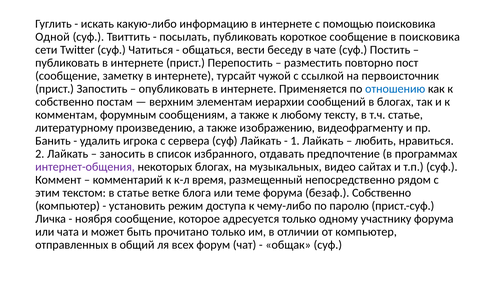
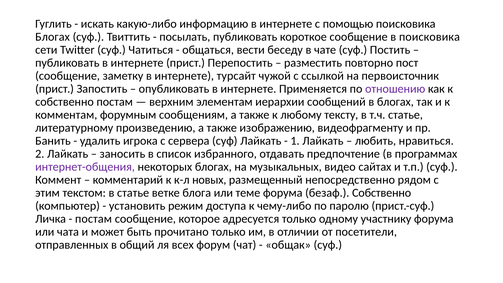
Одной at (53, 37): Одной -> Блогах
отношению colour: blue -> purple
время: время -> новых
ноября at (94, 219): ноября -> постам
от компьютер: компьютер -> посетители
